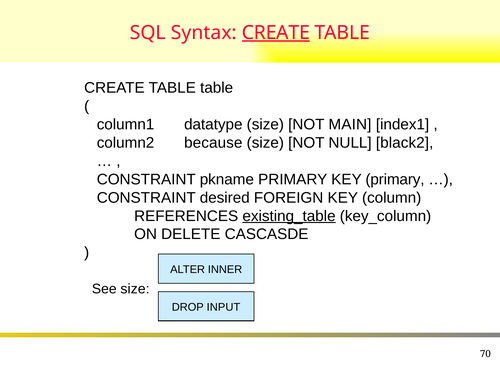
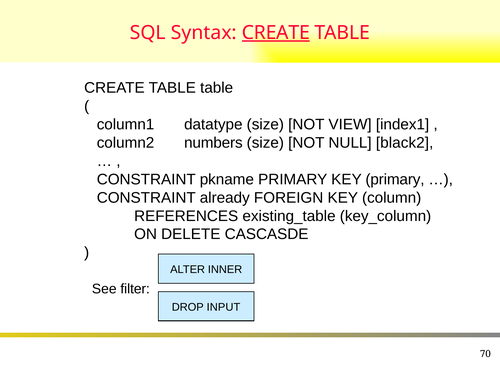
MAIN: MAIN -> VIEW
because: because -> numbers
desired: desired -> already
existing_table underline: present -> none
See size: size -> filter
